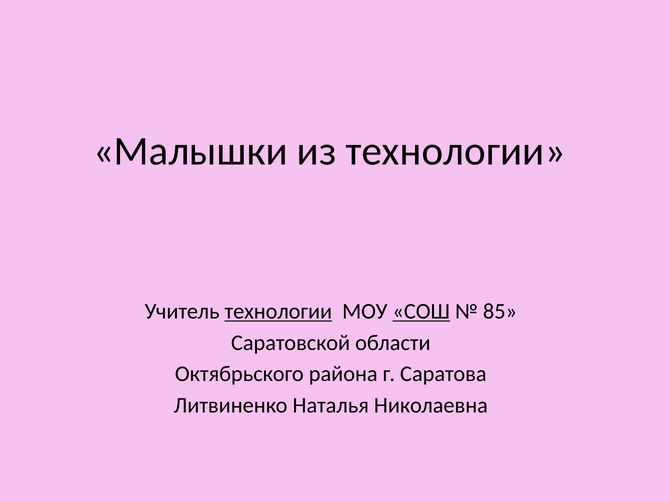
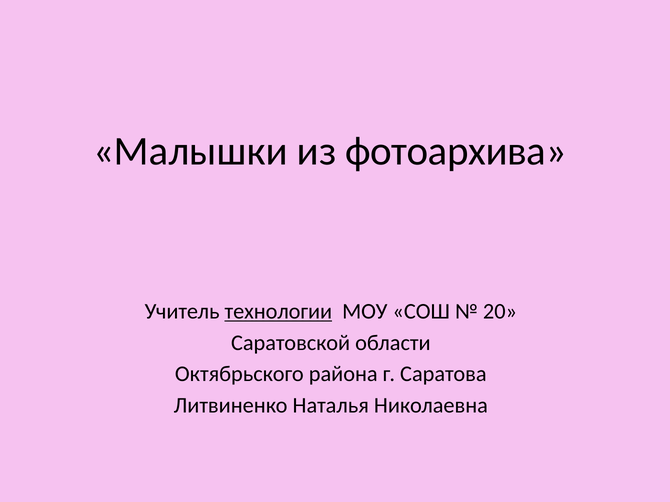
из технологии: технологии -> фотоархива
СОШ underline: present -> none
85: 85 -> 20
